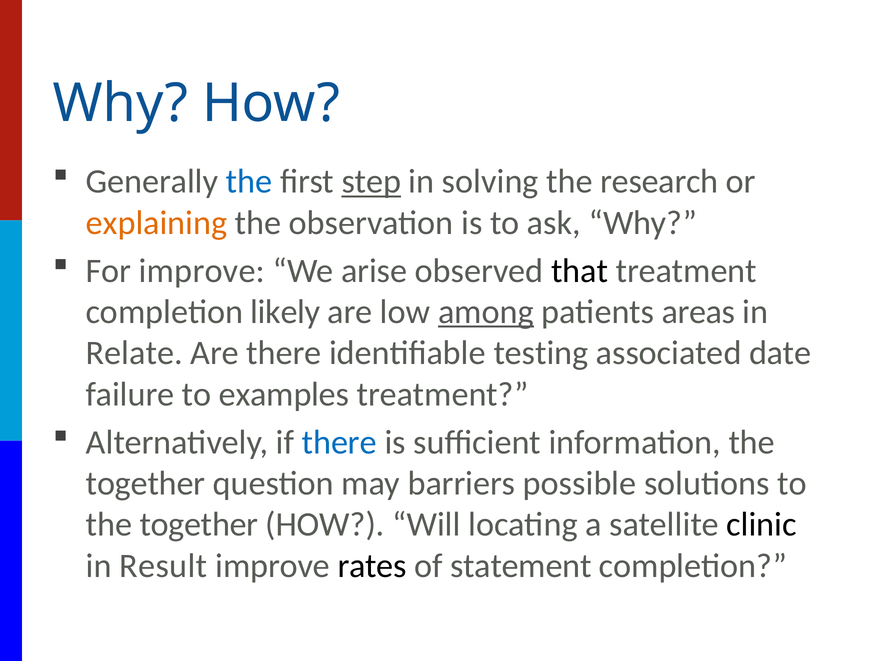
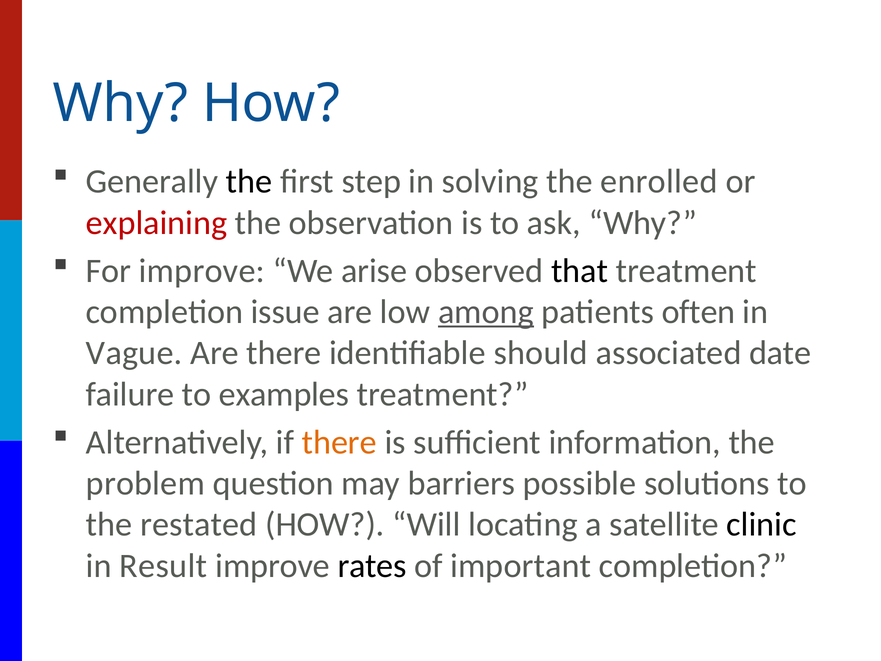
the at (249, 182) colour: blue -> black
step underline: present -> none
research: research -> enrolled
explaining colour: orange -> red
likely: likely -> issue
areas: areas -> often
Relate: Relate -> Vague
testing: testing -> should
there at (339, 442) colour: blue -> orange
together at (146, 483): together -> problem
together at (199, 524): together -> restated
statement: statement -> important
